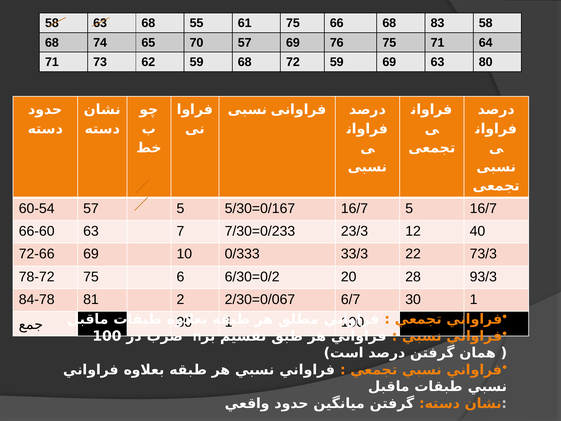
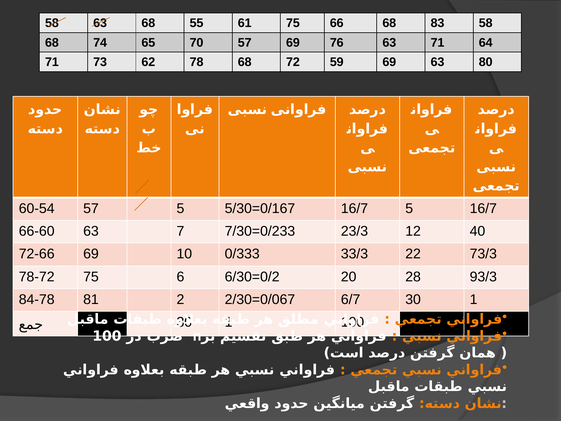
76 75: 75 -> 63
62 59: 59 -> 78
